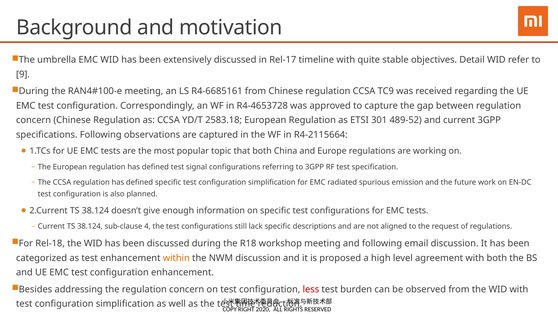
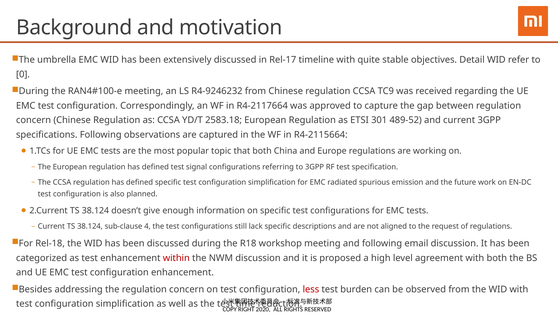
9: 9 -> 0
R4-6685161: R4-6685161 -> R4-9246232
R4-4653728: R4-4653728 -> R4-2117664
within colour: orange -> red
